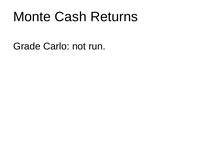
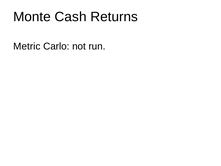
Grade: Grade -> Metric
